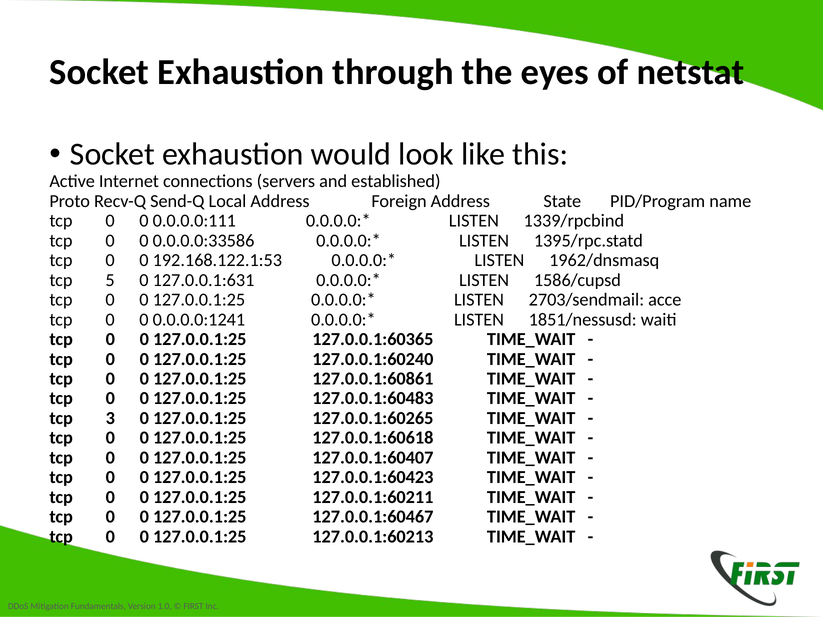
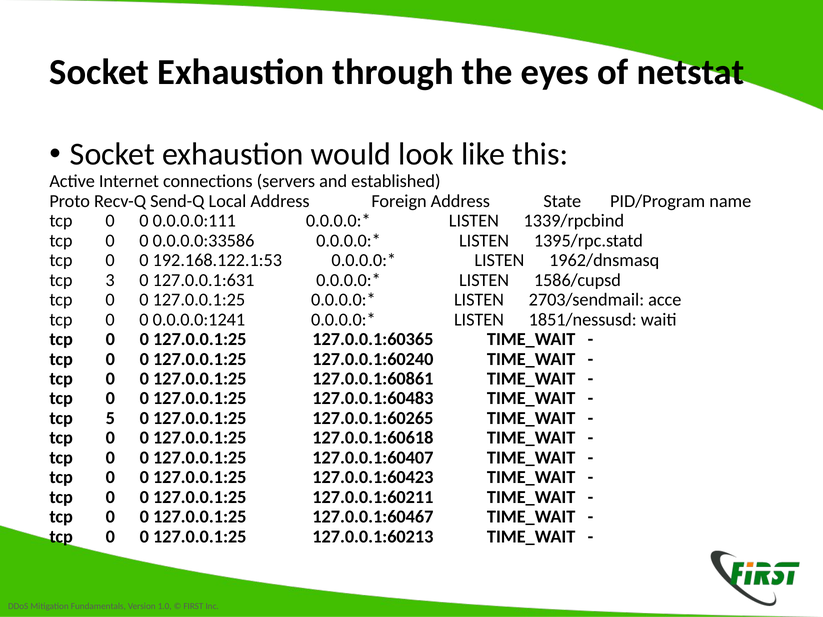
5: 5 -> 3
3: 3 -> 5
